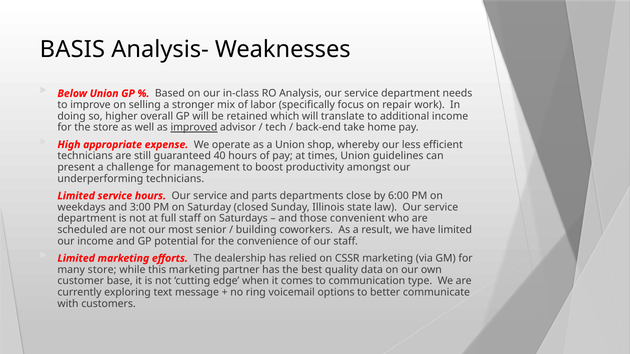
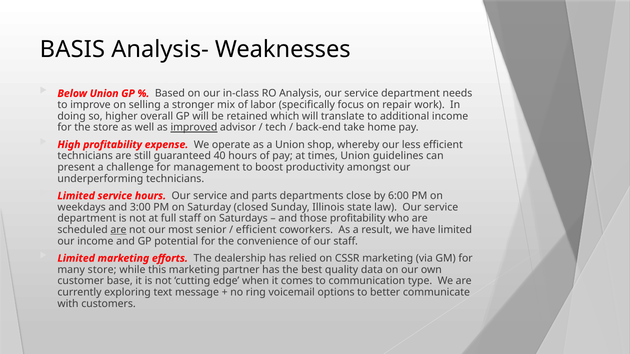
High appropriate: appropriate -> profitability
those convenient: convenient -> profitability
are at (118, 230) underline: none -> present
building at (256, 230): building -> efficient
